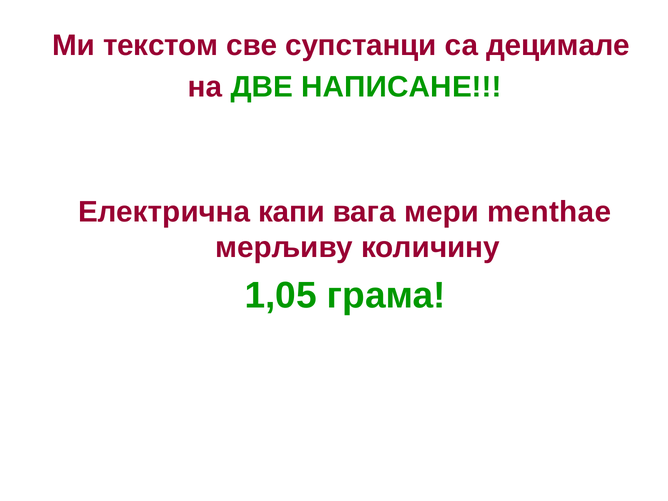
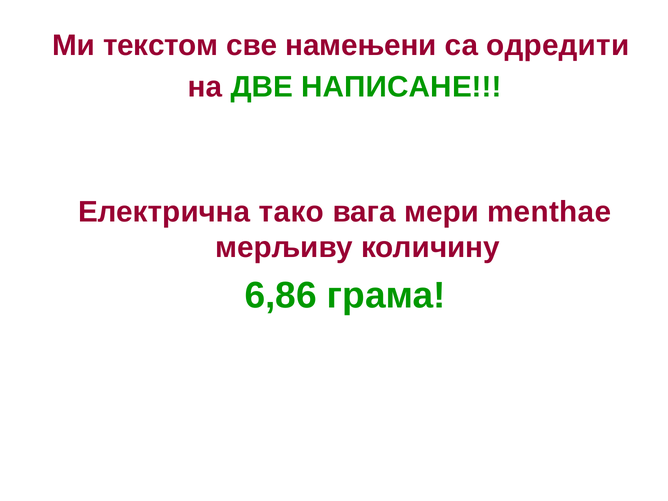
супстанци: супстанци -> намењени
децимале: децимале -> одредити
капи: капи -> тако
1,05: 1,05 -> 6,86
